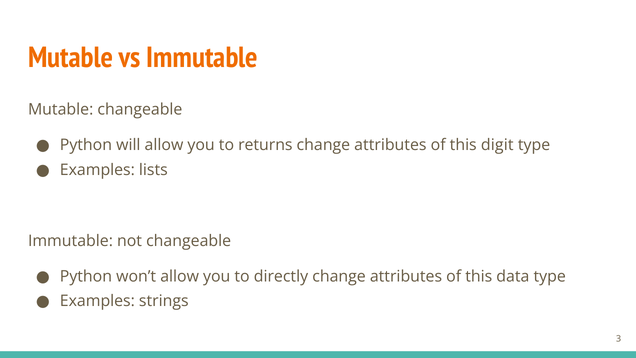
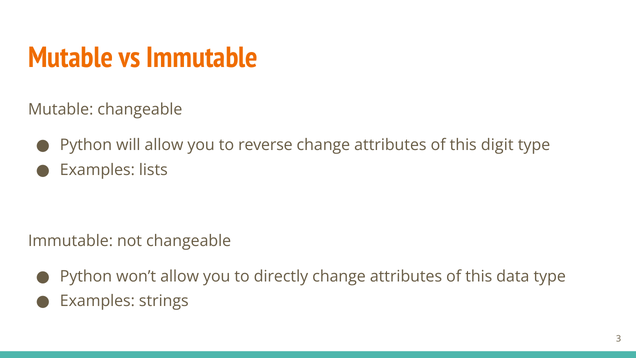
returns: returns -> reverse
